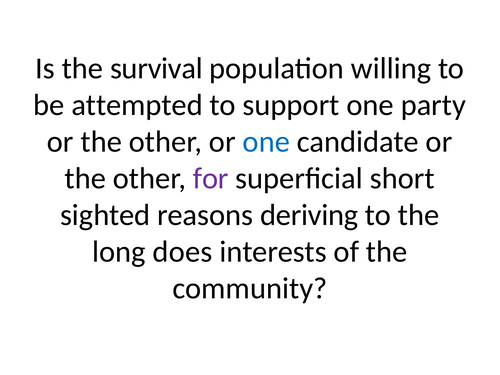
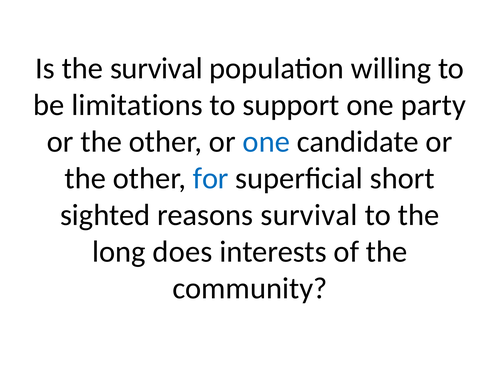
attempted: attempted -> limitations
for colour: purple -> blue
reasons deriving: deriving -> survival
